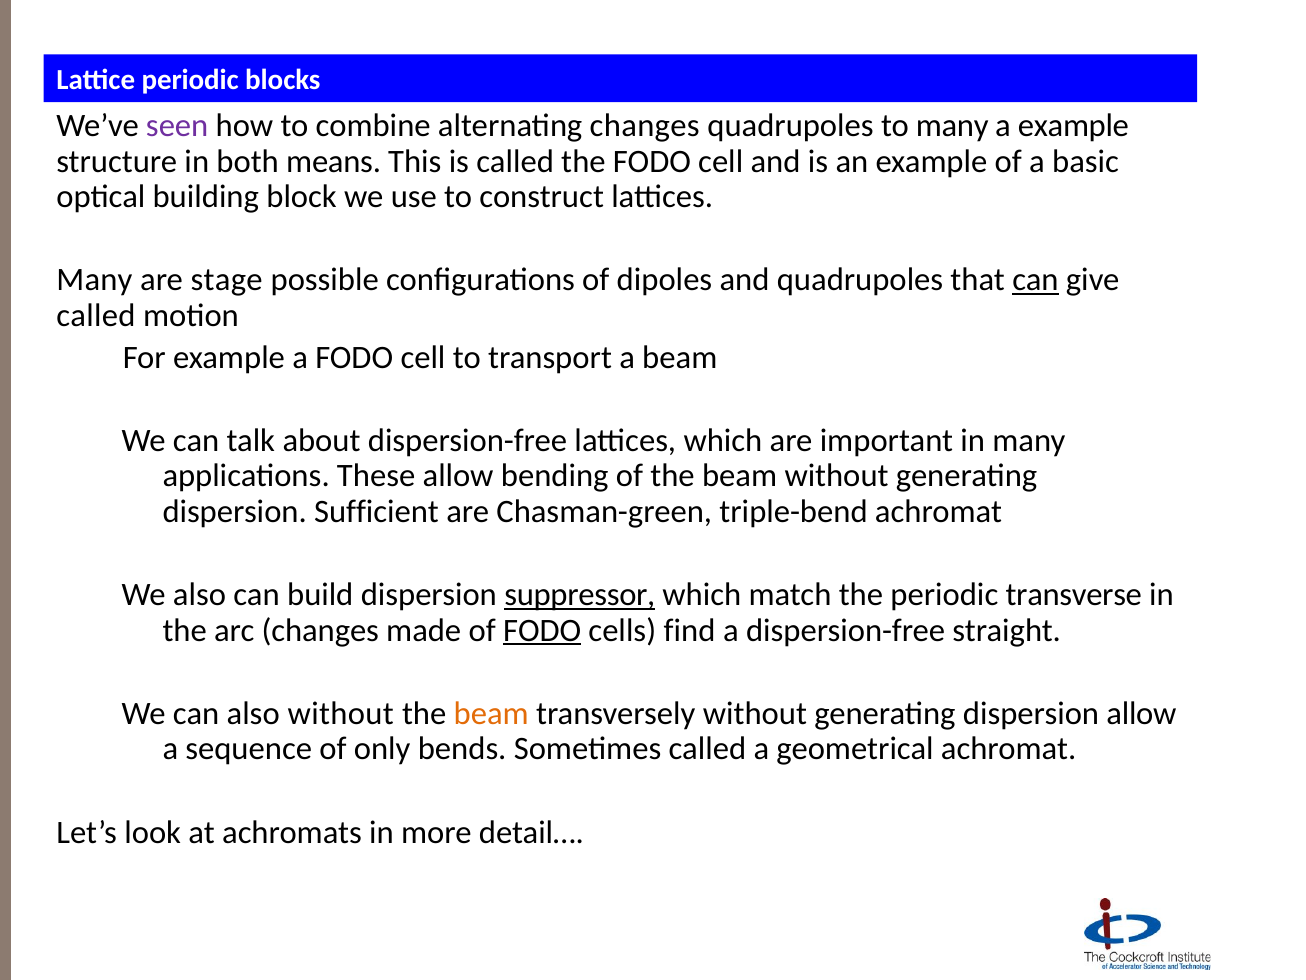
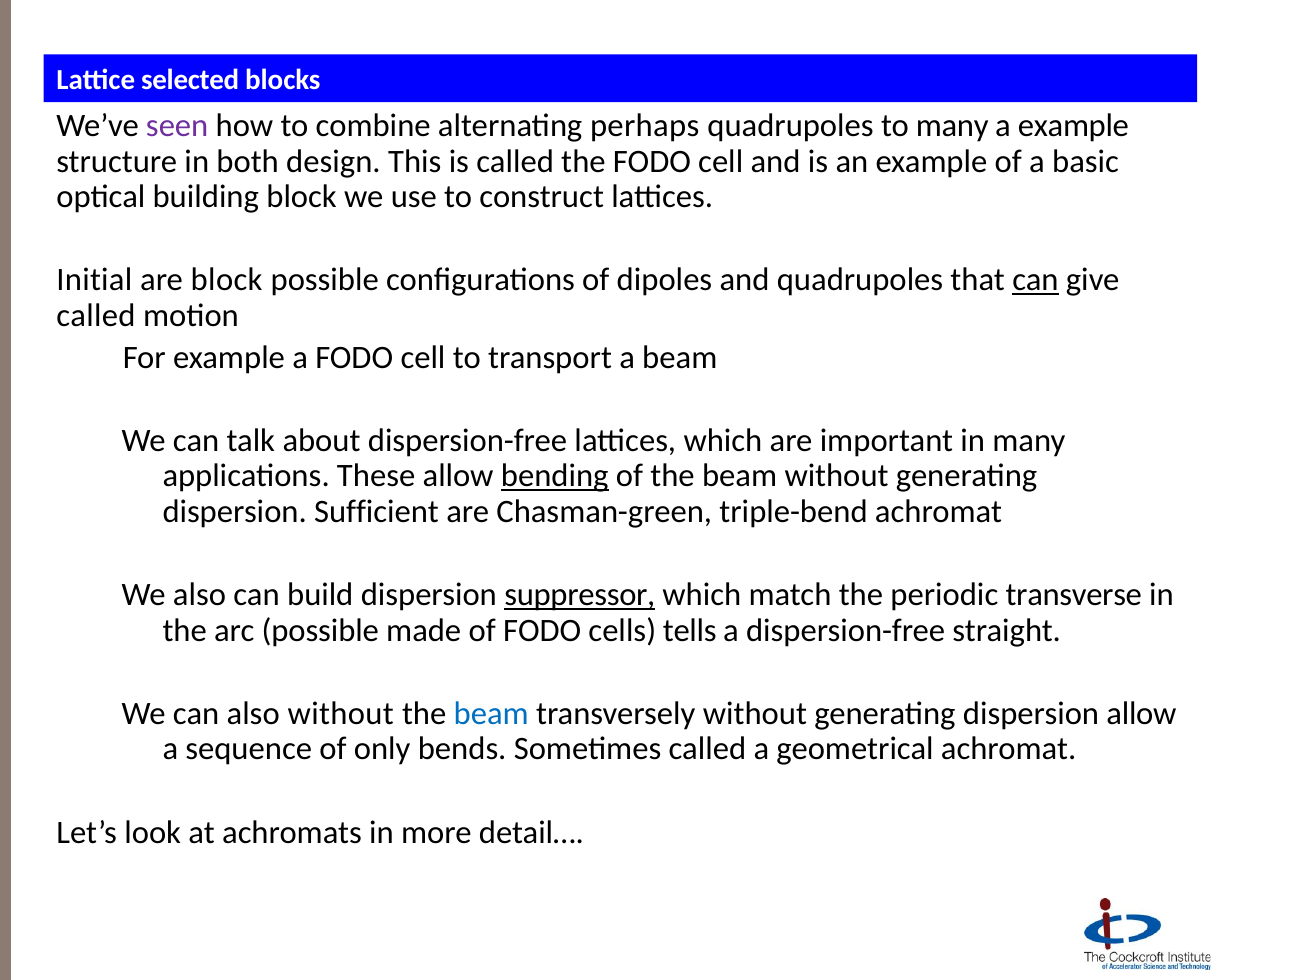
Lattice periodic: periodic -> selected
alternating changes: changes -> perhaps
means: means -> design
Many at (94, 280): Many -> Initial
are stage: stage -> block
bending underline: none -> present
arc changes: changes -> possible
FODO at (542, 630) underline: present -> none
find: find -> tells
beam at (491, 714) colour: orange -> blue
